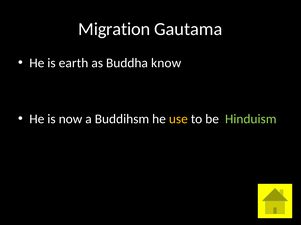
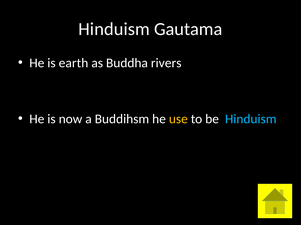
Migration at (114, 29): Migration -> Hinduism
know: know -> rivers
Hinduism at (251, 119) colour: light green -> light blue
